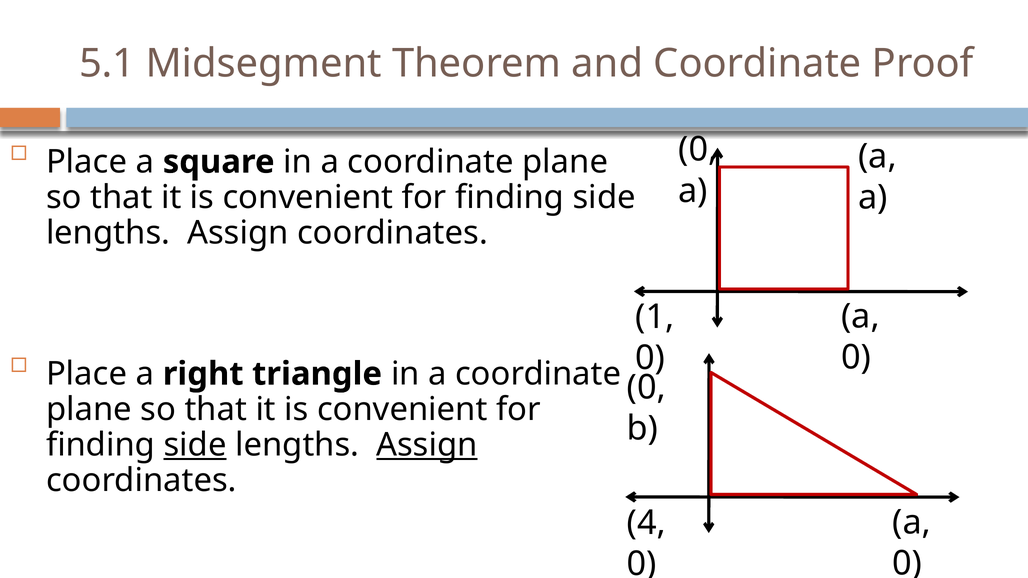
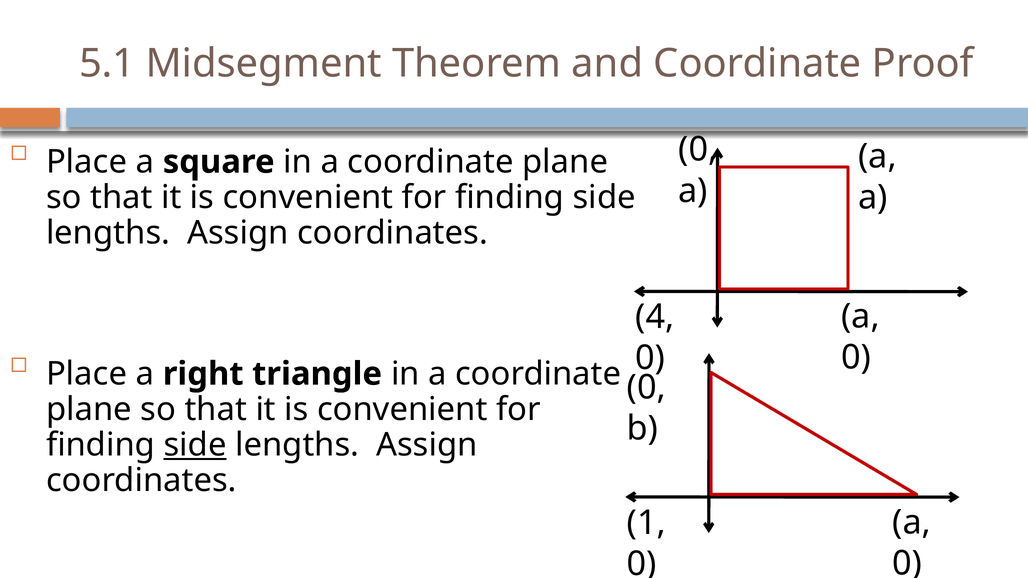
1: 1 -> 4
Assign at (427, 445) underline: present -> none
4: 4 -> 1
